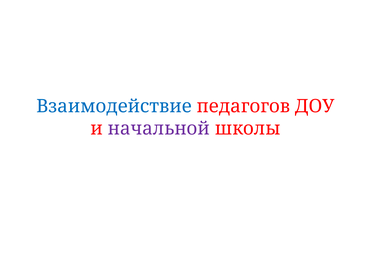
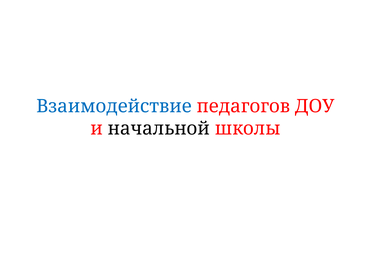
начальной colour: purple -> black
